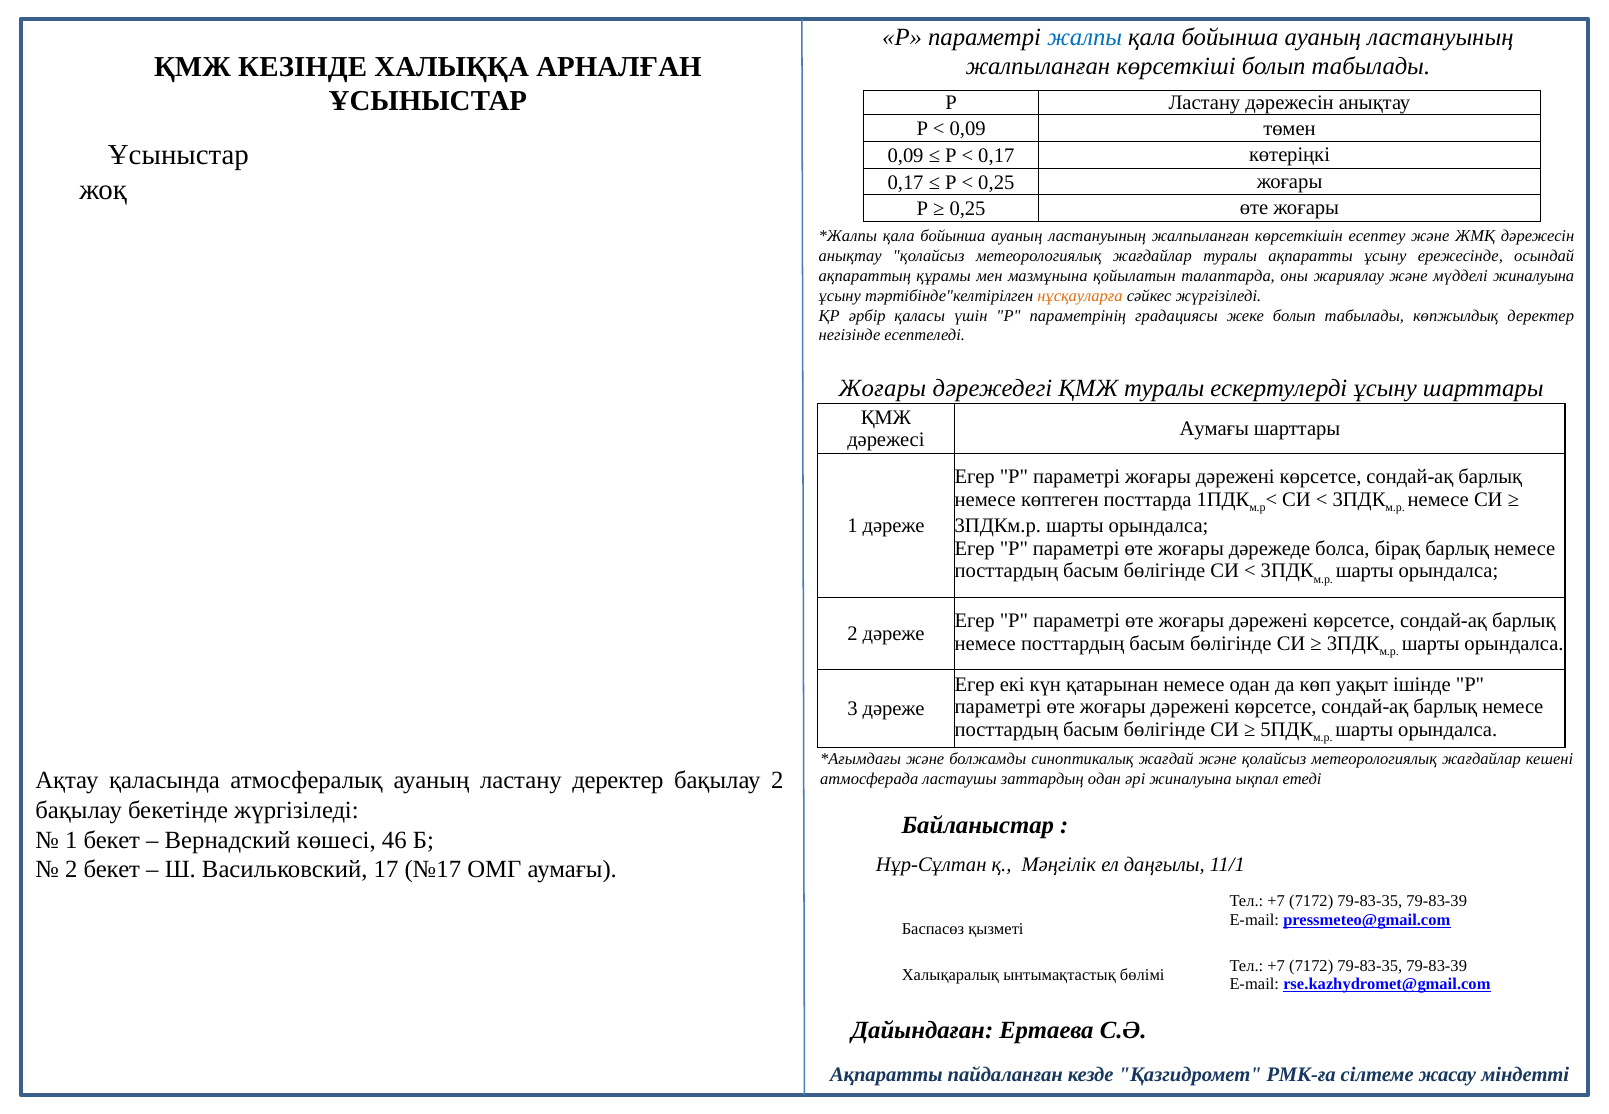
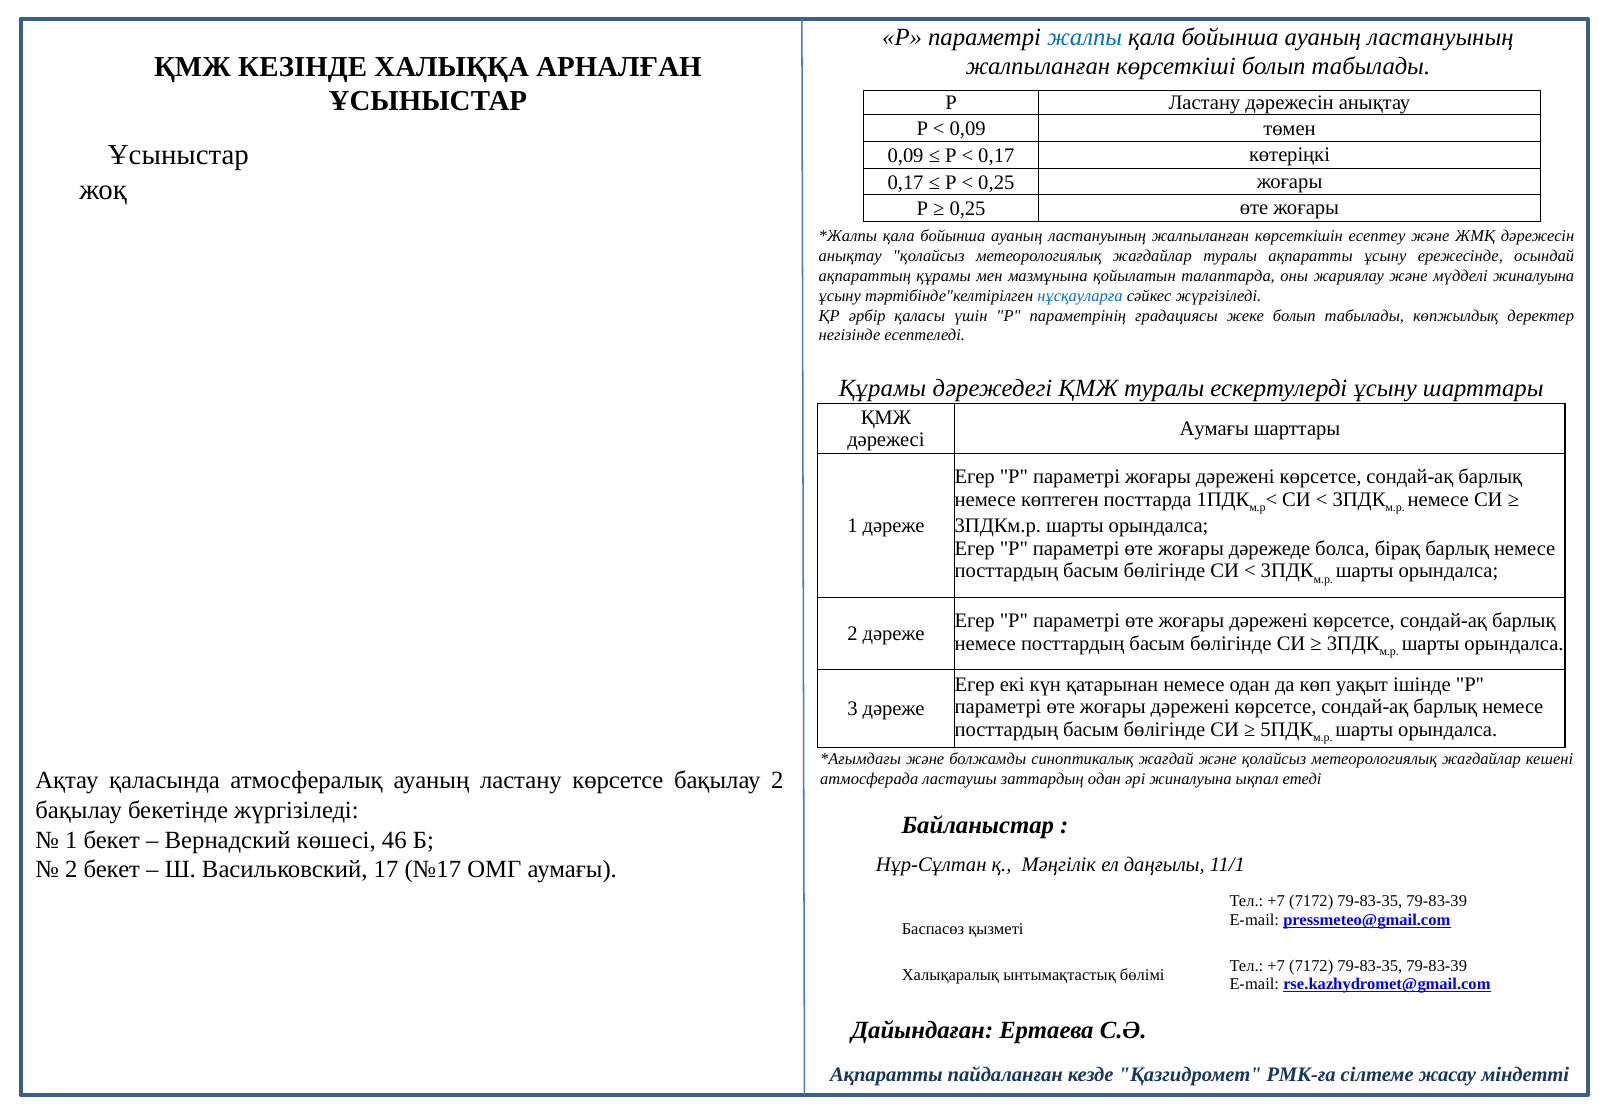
нұсқауларға colour: orange -> blue
Жоғары at (882, 389): Жоғары -> Құрамы
ластану деректер: деректер -> көрсетсе
